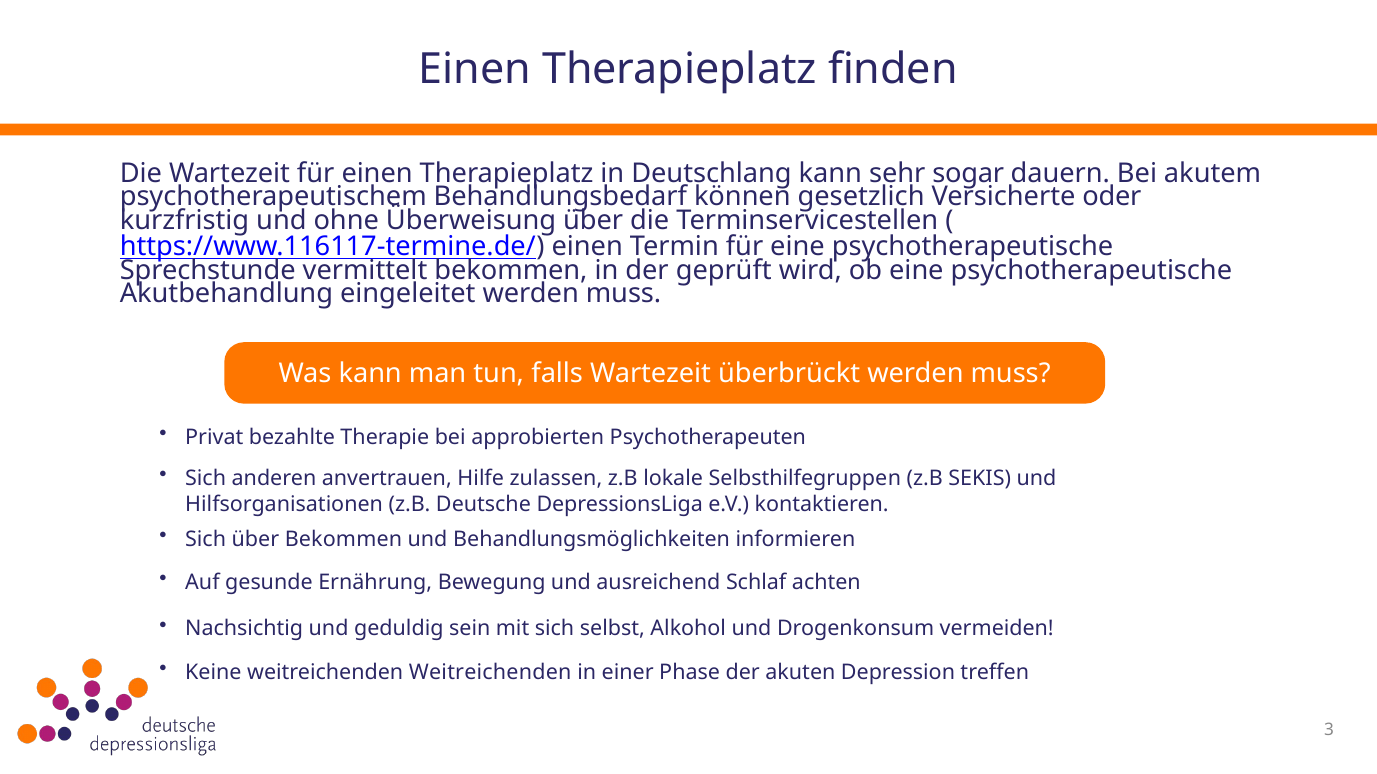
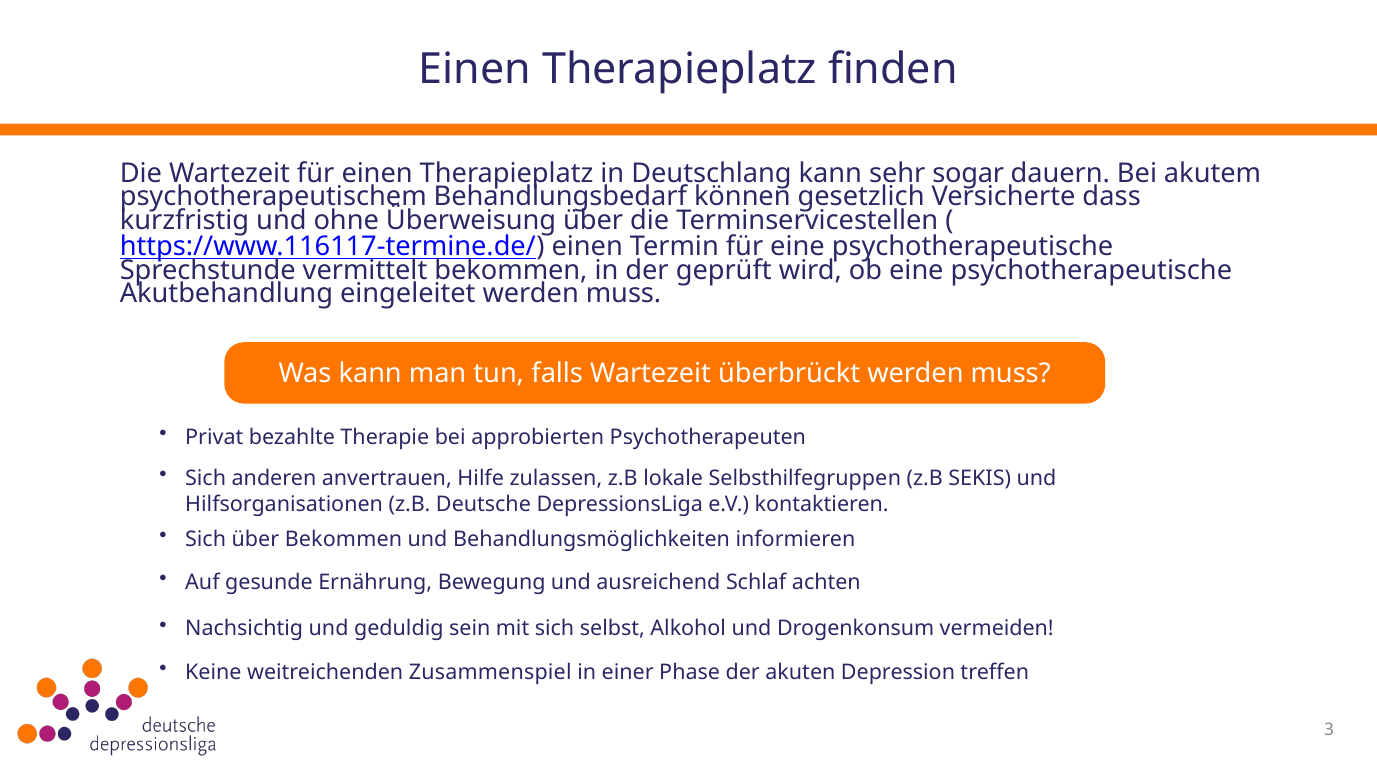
oder: oder -> dass
weitreichenden Weitreichenden: Weitreichenden -> Zusammenspiel
